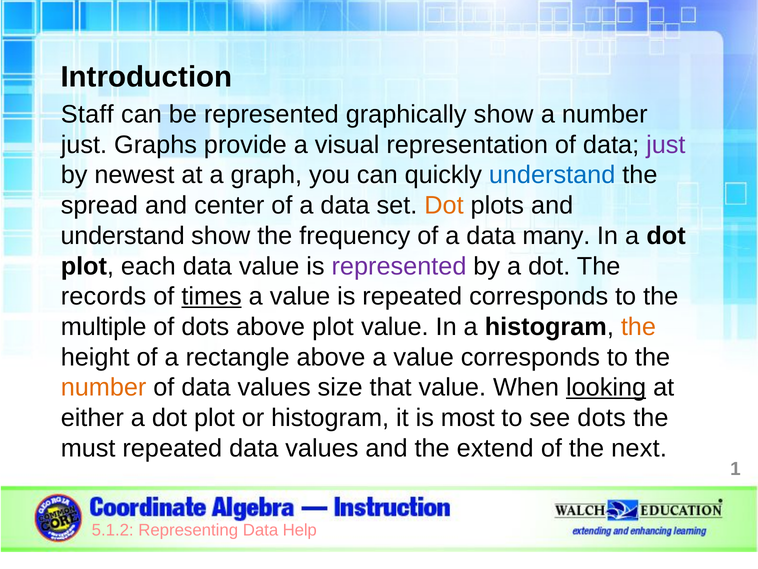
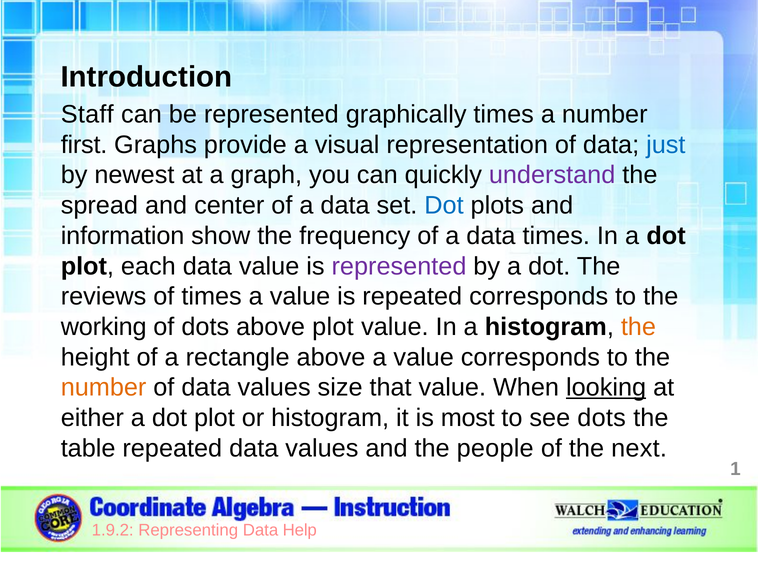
graphically show: show -> times
just at (84, 145): just -> first
just at (666, 145) colour: purple -> blue
understand at (552, 175) colour: blue -> purple
Dot at (444, 205) colour: orange -> blue
understand at (123, 236): understand -> information
data many: many -> times
records: records -> reviews
times at (212, 296) underline: present -> none
multiple: multiple -> working
must: must -> table
extend: extend -> people
5.1.2: 5.1.2 -> 1.9.2
